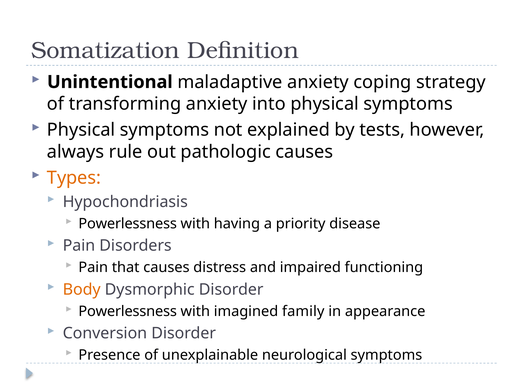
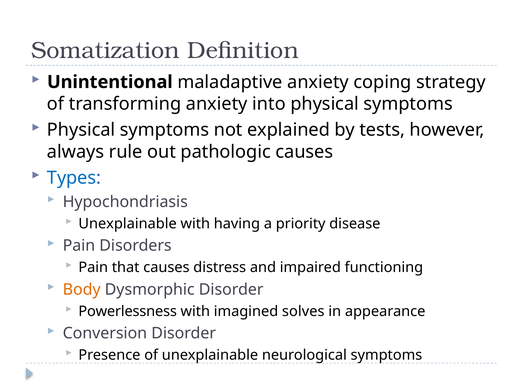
Types colour: orange -> blue
Powerlessness at (128, 224): Powerlessness -> Unexplainable
family: family -> solves
